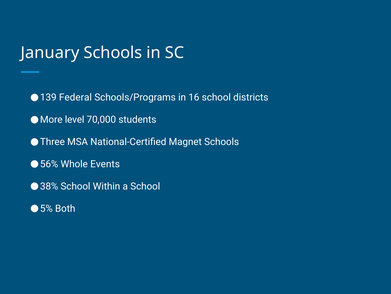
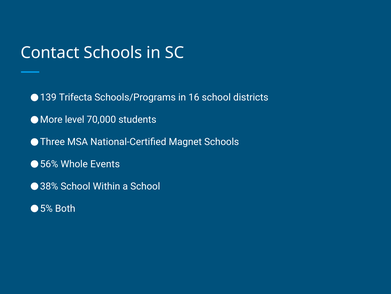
January: January -> Contact
Federal: Federal -> Trifecta
